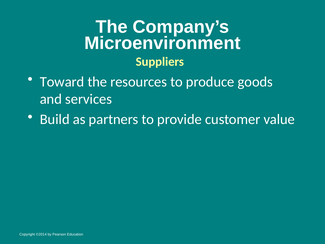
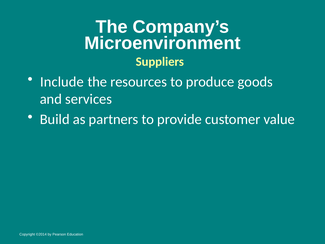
Toward: Toward -> Include
